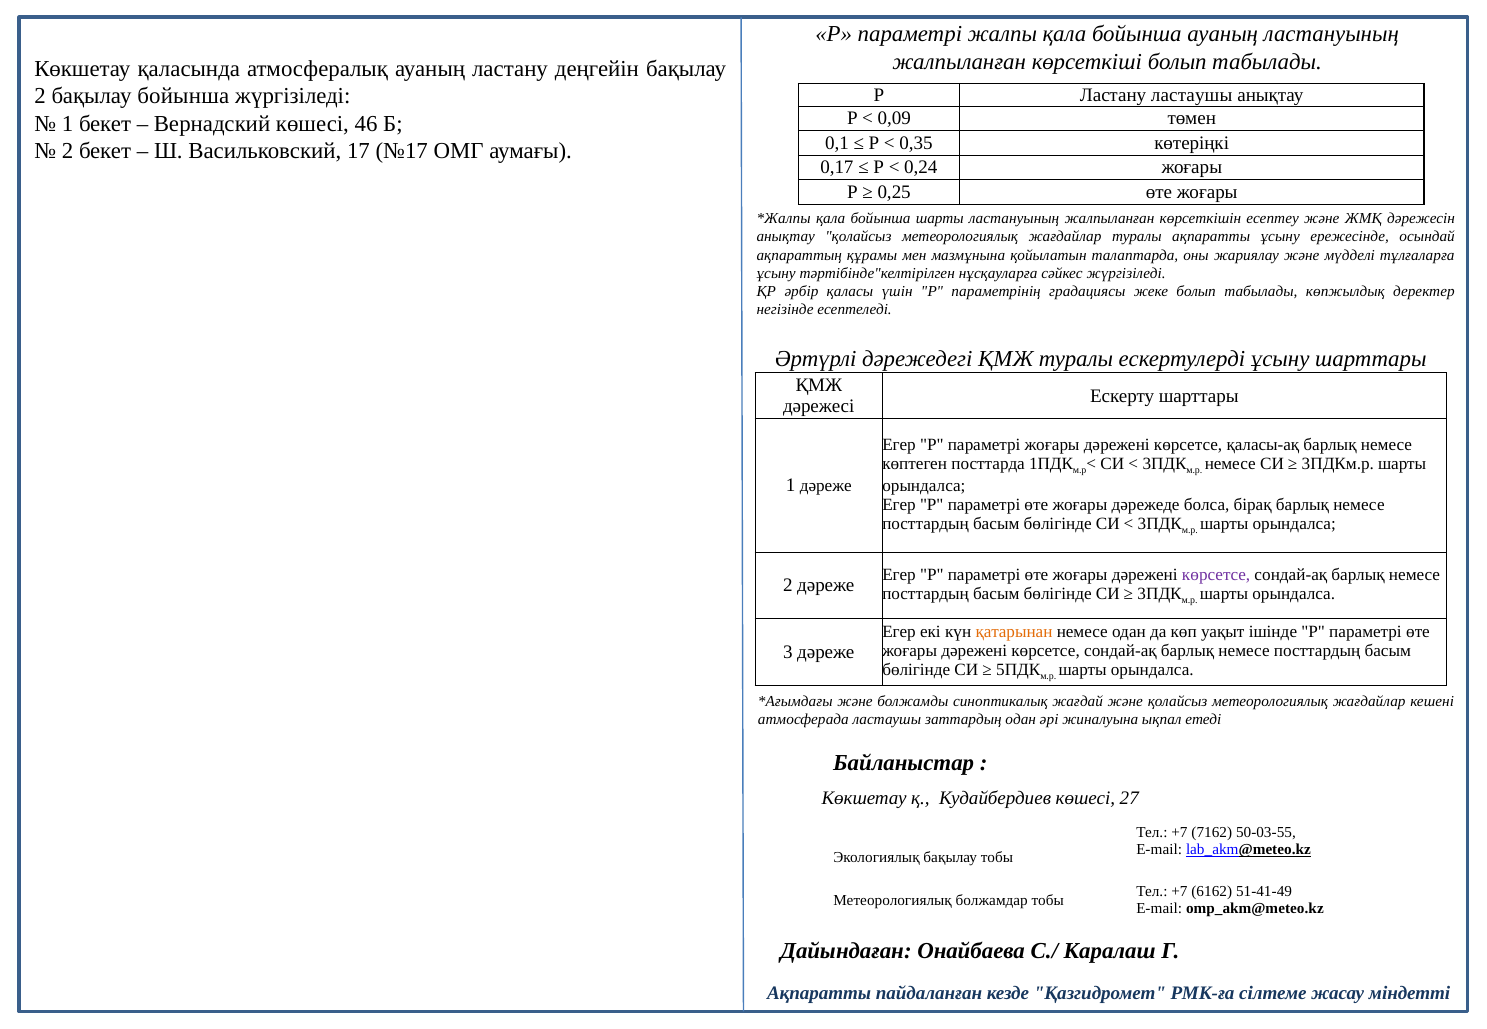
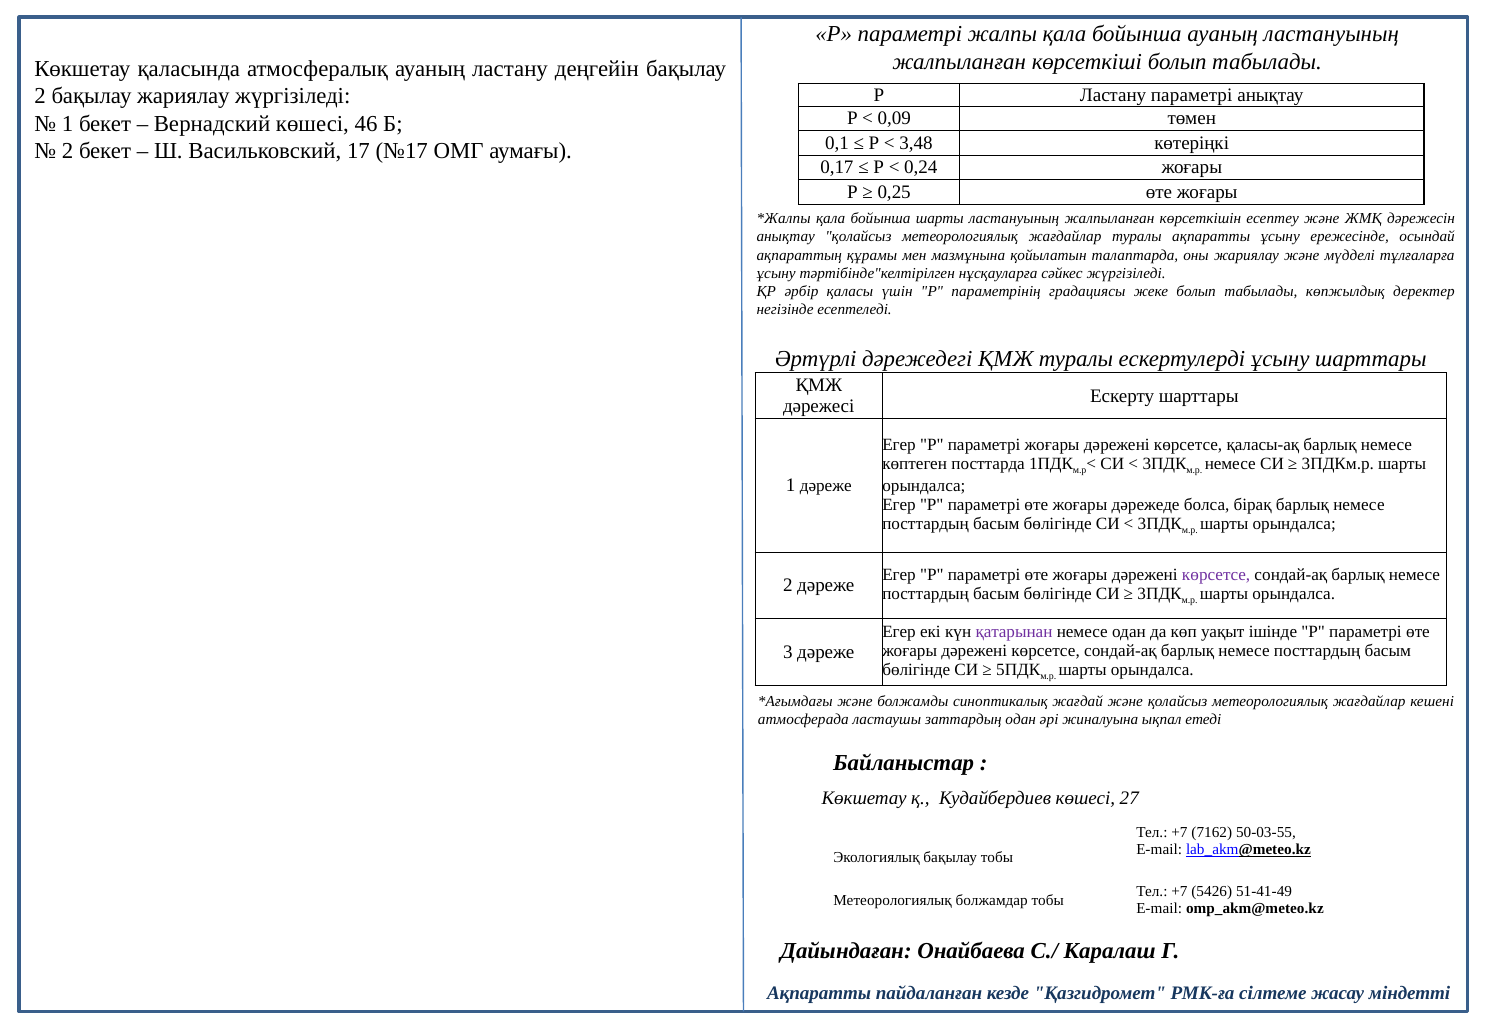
бақылау бойынша: бойынша -> жариялау
Ластану ластаушы: ластаушы -> параметрі
0,35: 0,35 -> 3,48
қатарынан colour: orange -> purple
6162: 6162 -> 5426
